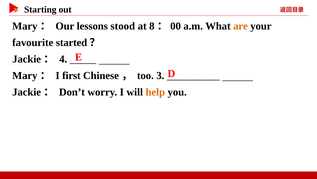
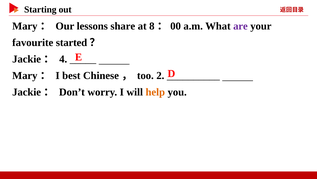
stood: stood -> share
are colour: orange -> purple
first: first -> best
3: 3 -> 2
